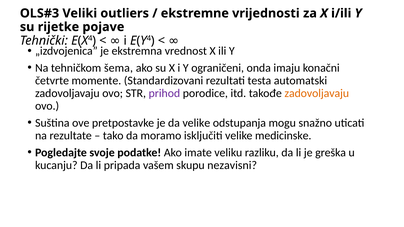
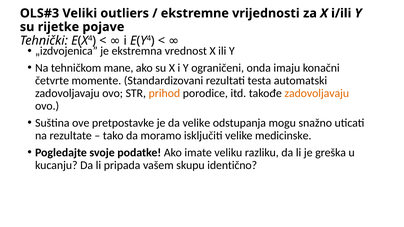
šema: šema -> mane
prihod colour: purple -> orange
nezavisni: nezavisni -> identično
